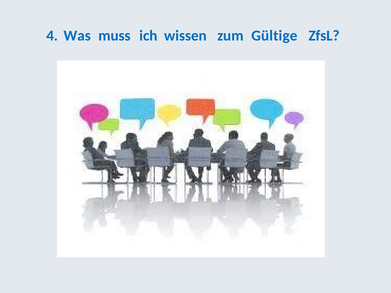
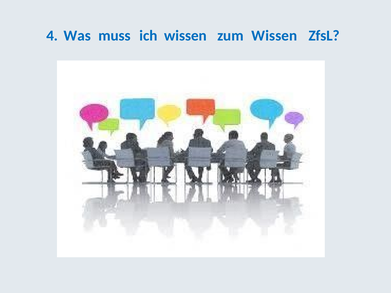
zum Gültige: Gültige -> Wissen
